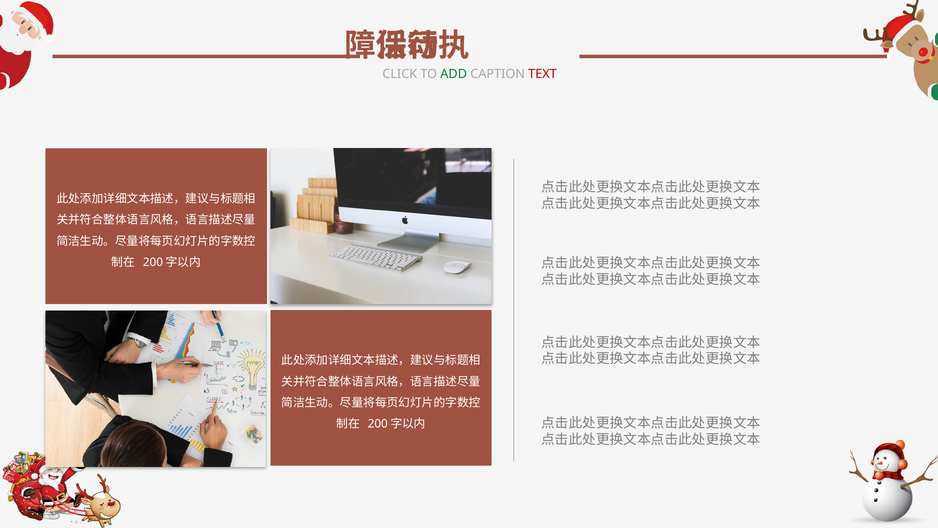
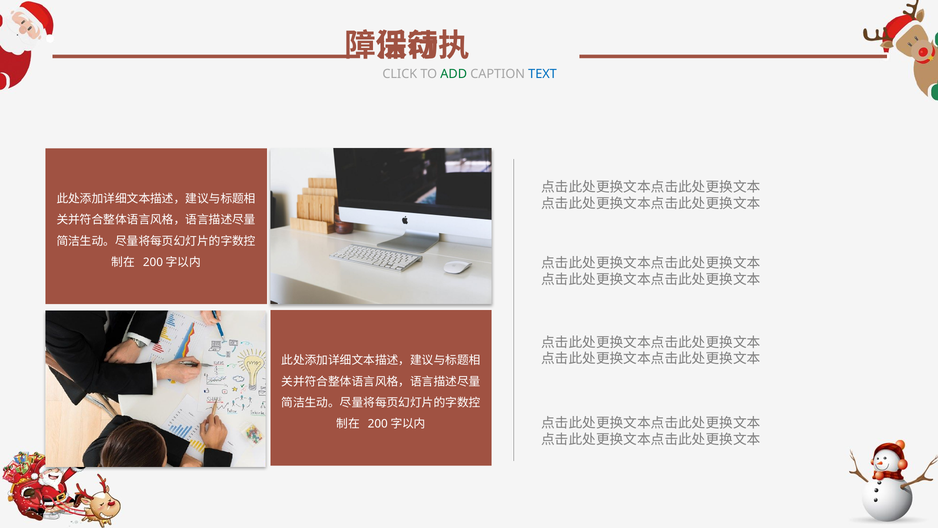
TEXT colour: red -> blue
